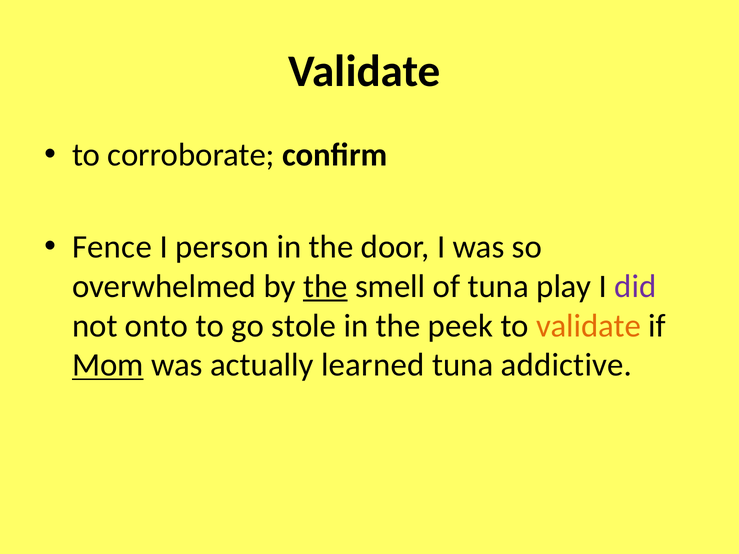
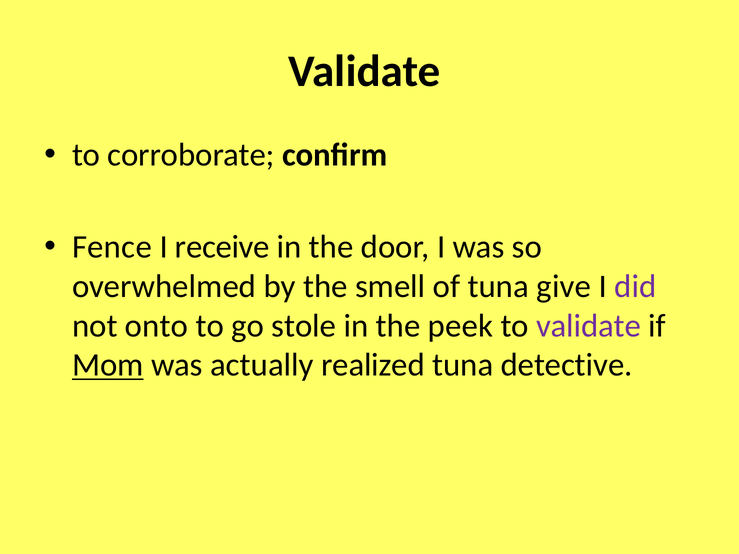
person: person -> receive
the at (325, 286) underline: present -> none
play: play -> give
validate at (589, 326) colour: orange -> purple
learned: learned -> realized
addictive: addictive -> detective
